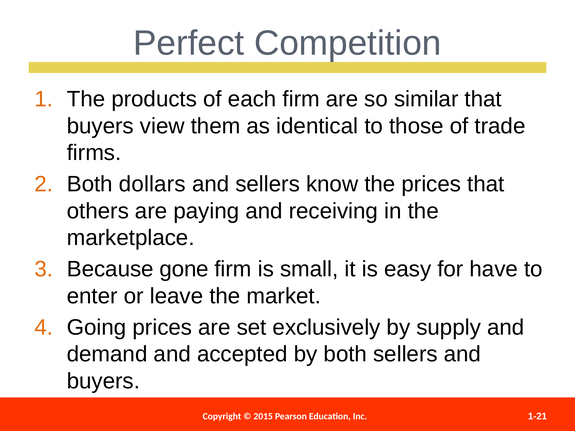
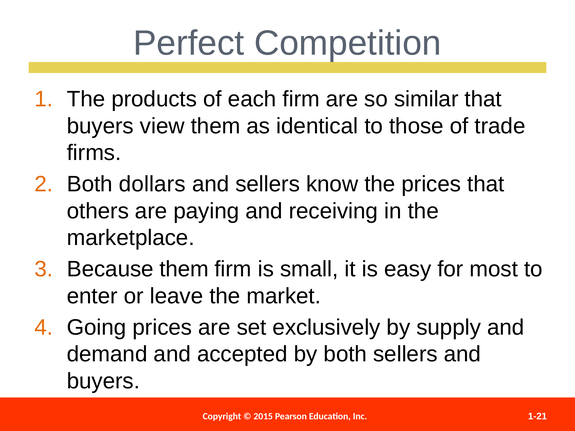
Because gone: gone -> them
have: have -> most
